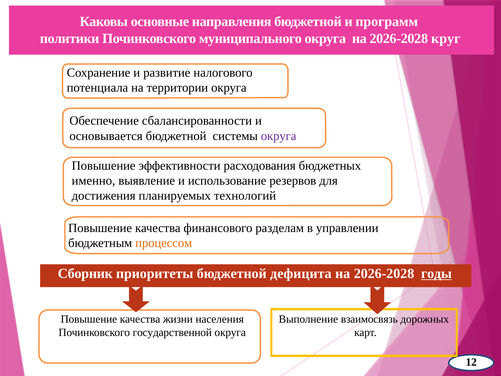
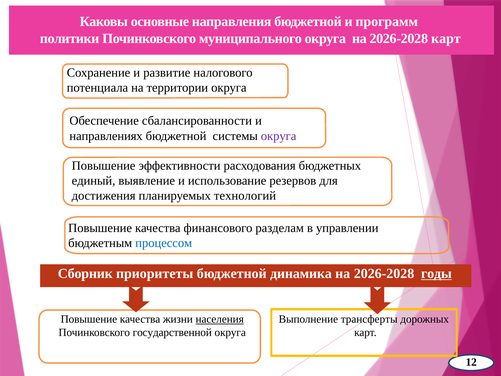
2026-2028 круг: круг -> карт
основывается: основывается -> направлениях
именно: именно -> единый
процессом colour: orange -> blue
дефицита: дефицита -> динамика
населения underline: none -> present
взаимосвязь: взаимосвязь -> трансферты
